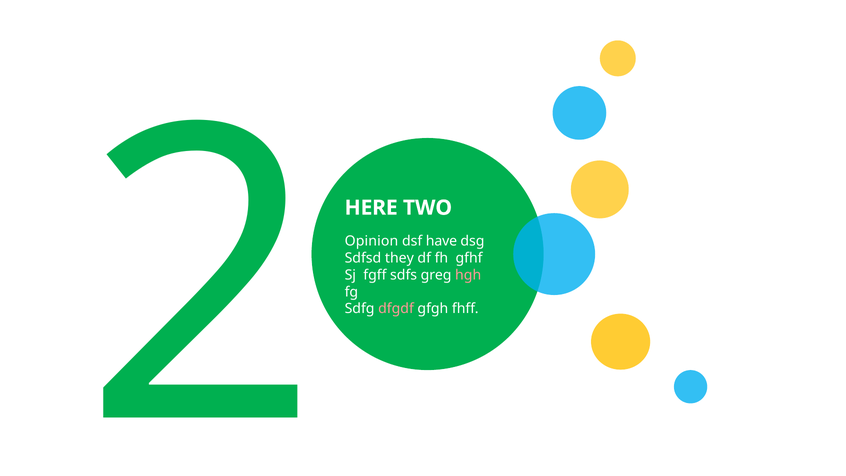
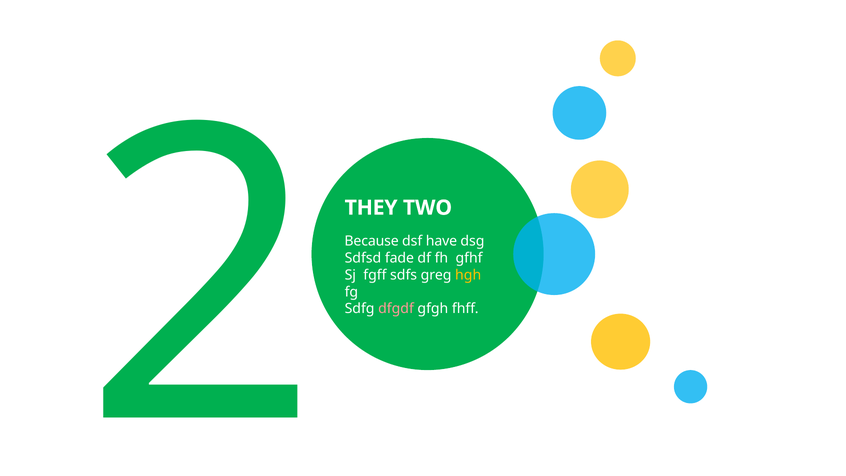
HERE: HERE -> THEY
Opinion: Opinion -> Because
they: they -> fade
hgh colour: pink -> yellow
